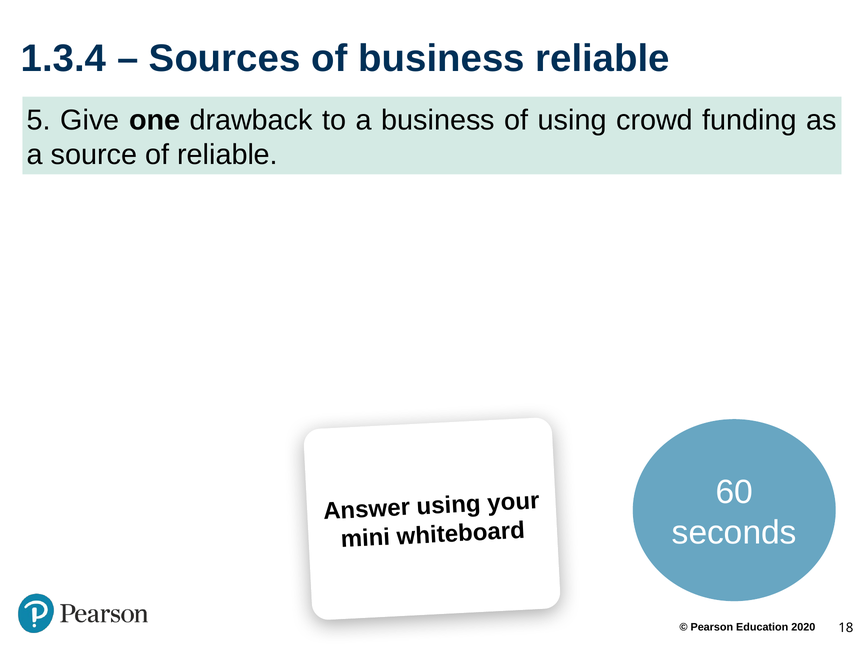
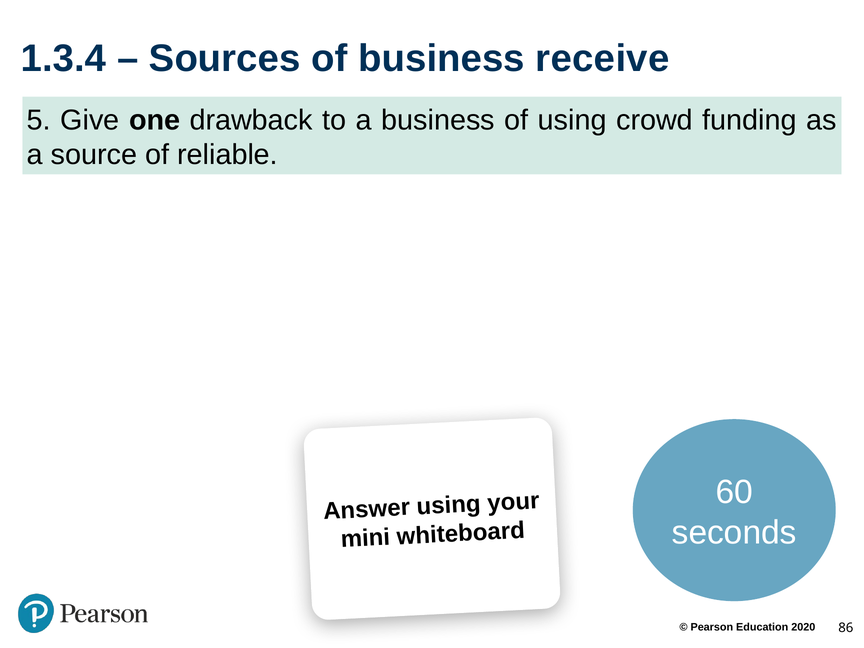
business reliable: reliable -> receive
18: 18 -> 86
